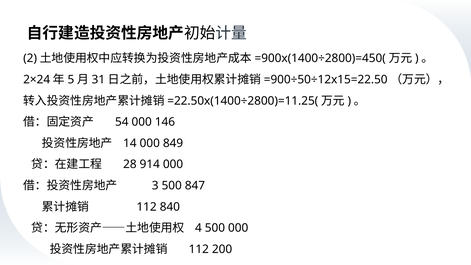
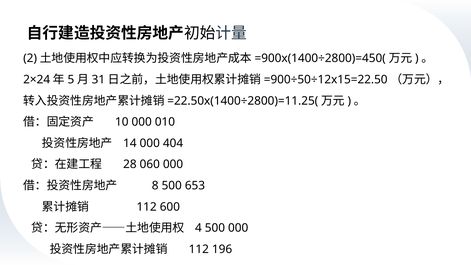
54: 54 -> 10
146: 146 -> 010
849: 849 -> 404
914: 914 -> 060
3: 3 -> 8
847: 847 -> 653
840: 840 -> 600
200: 200 -> 196
